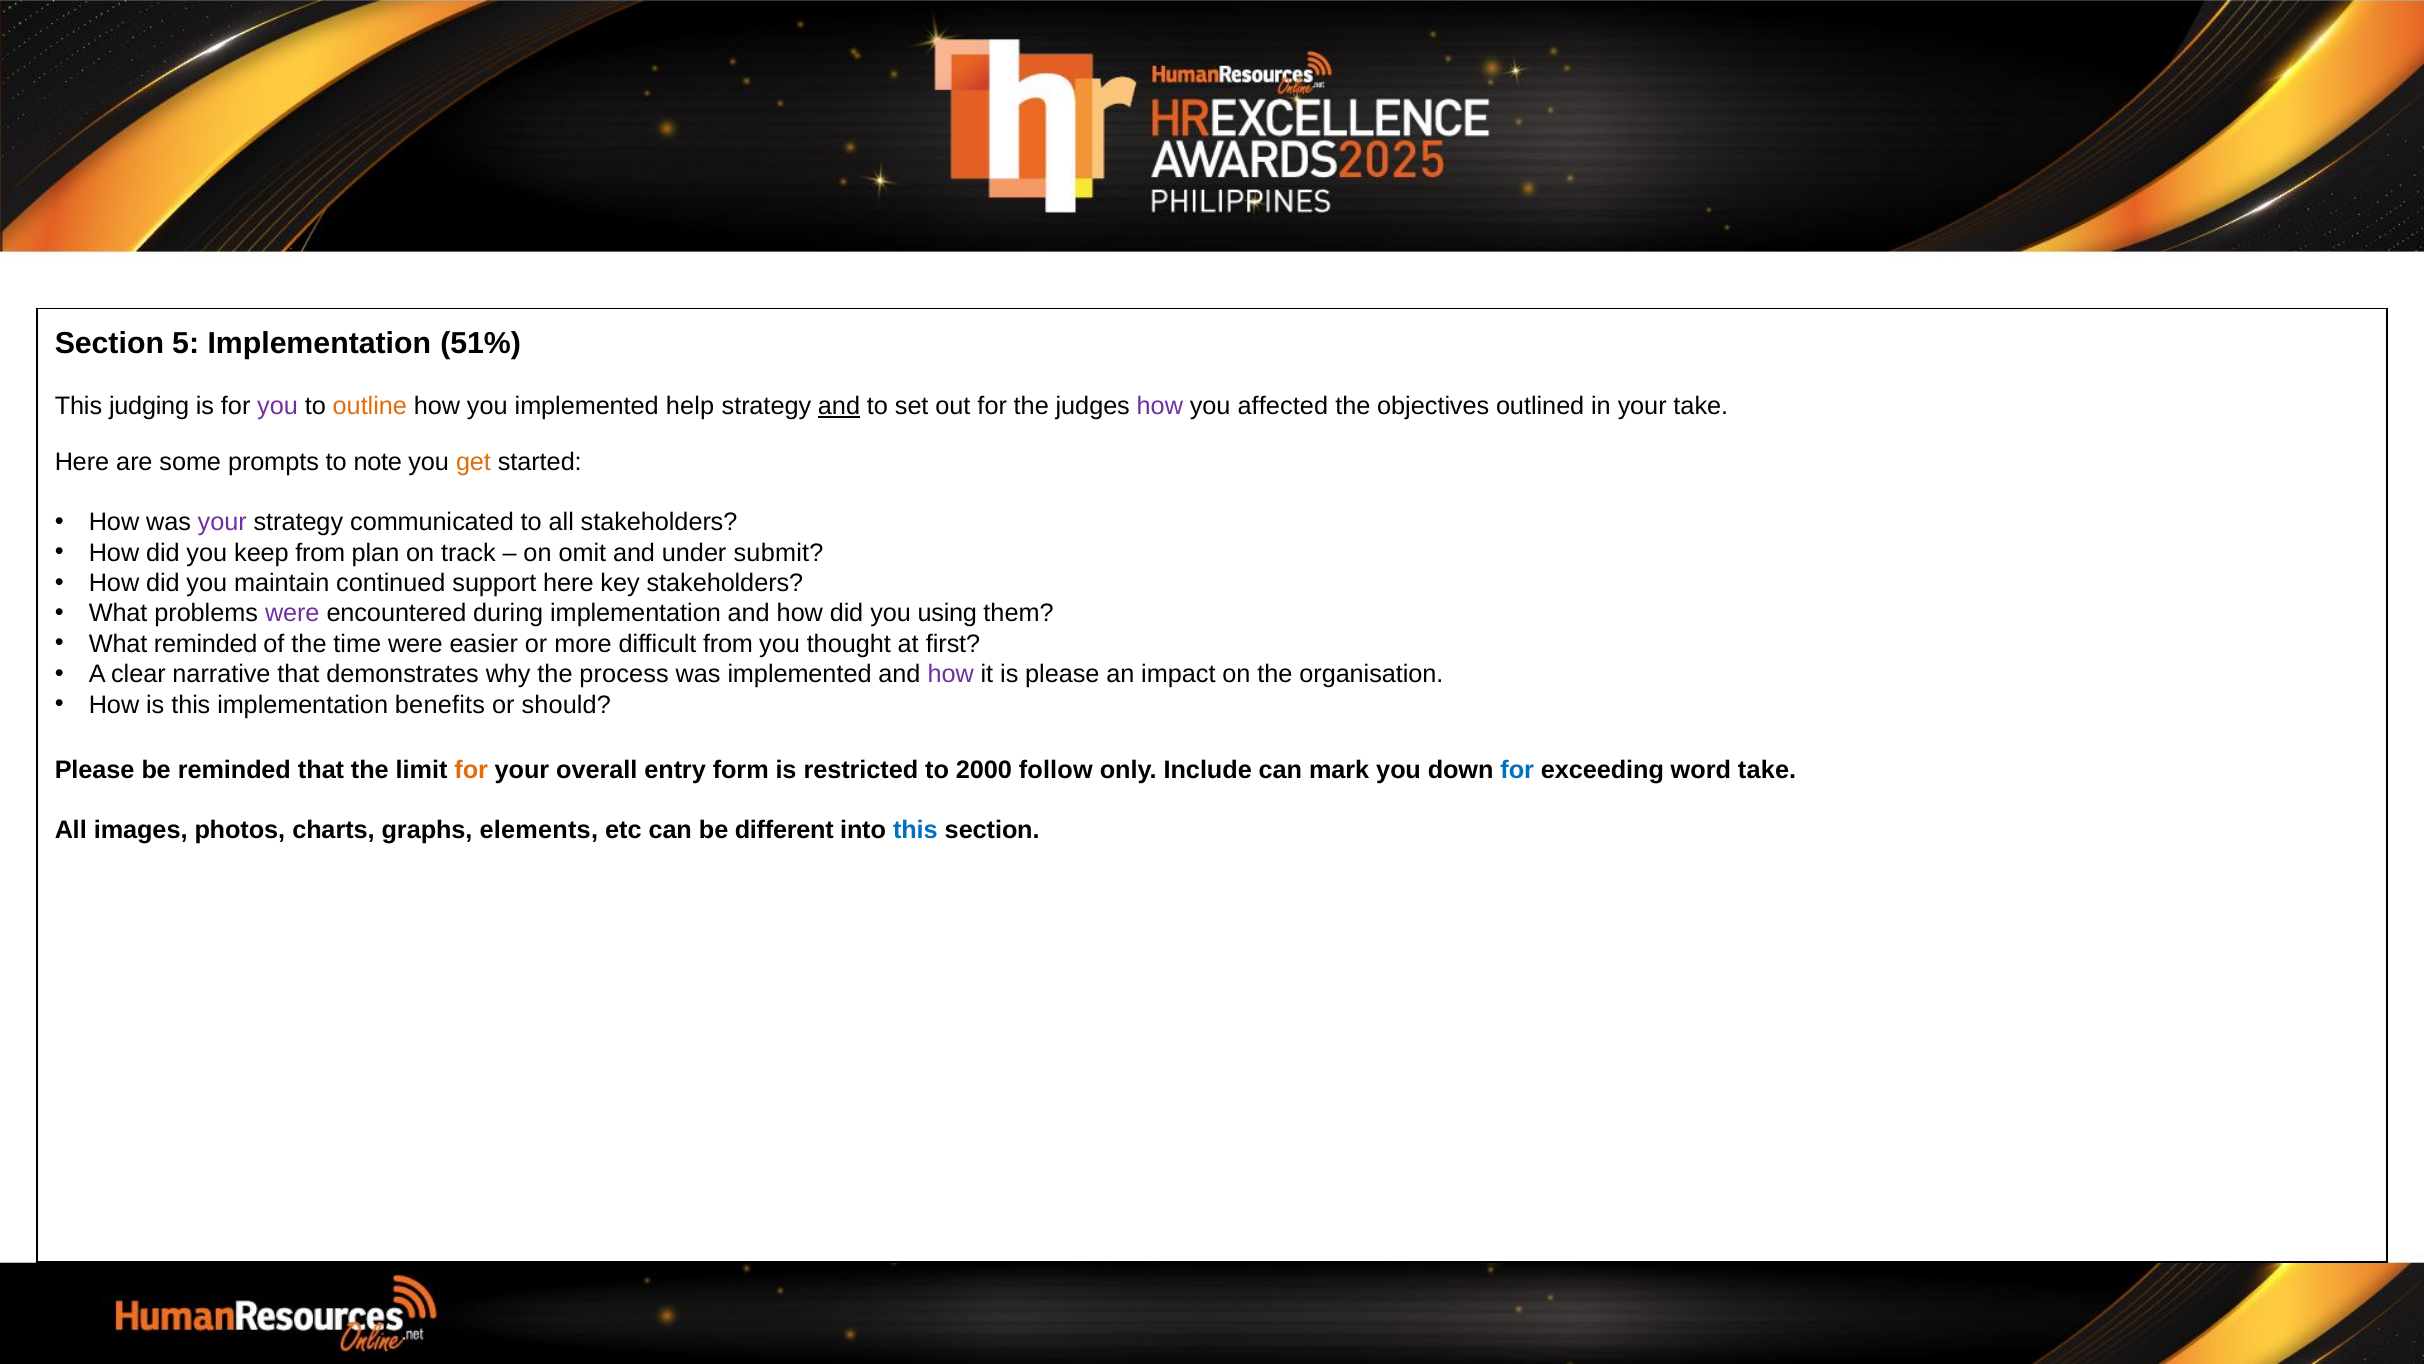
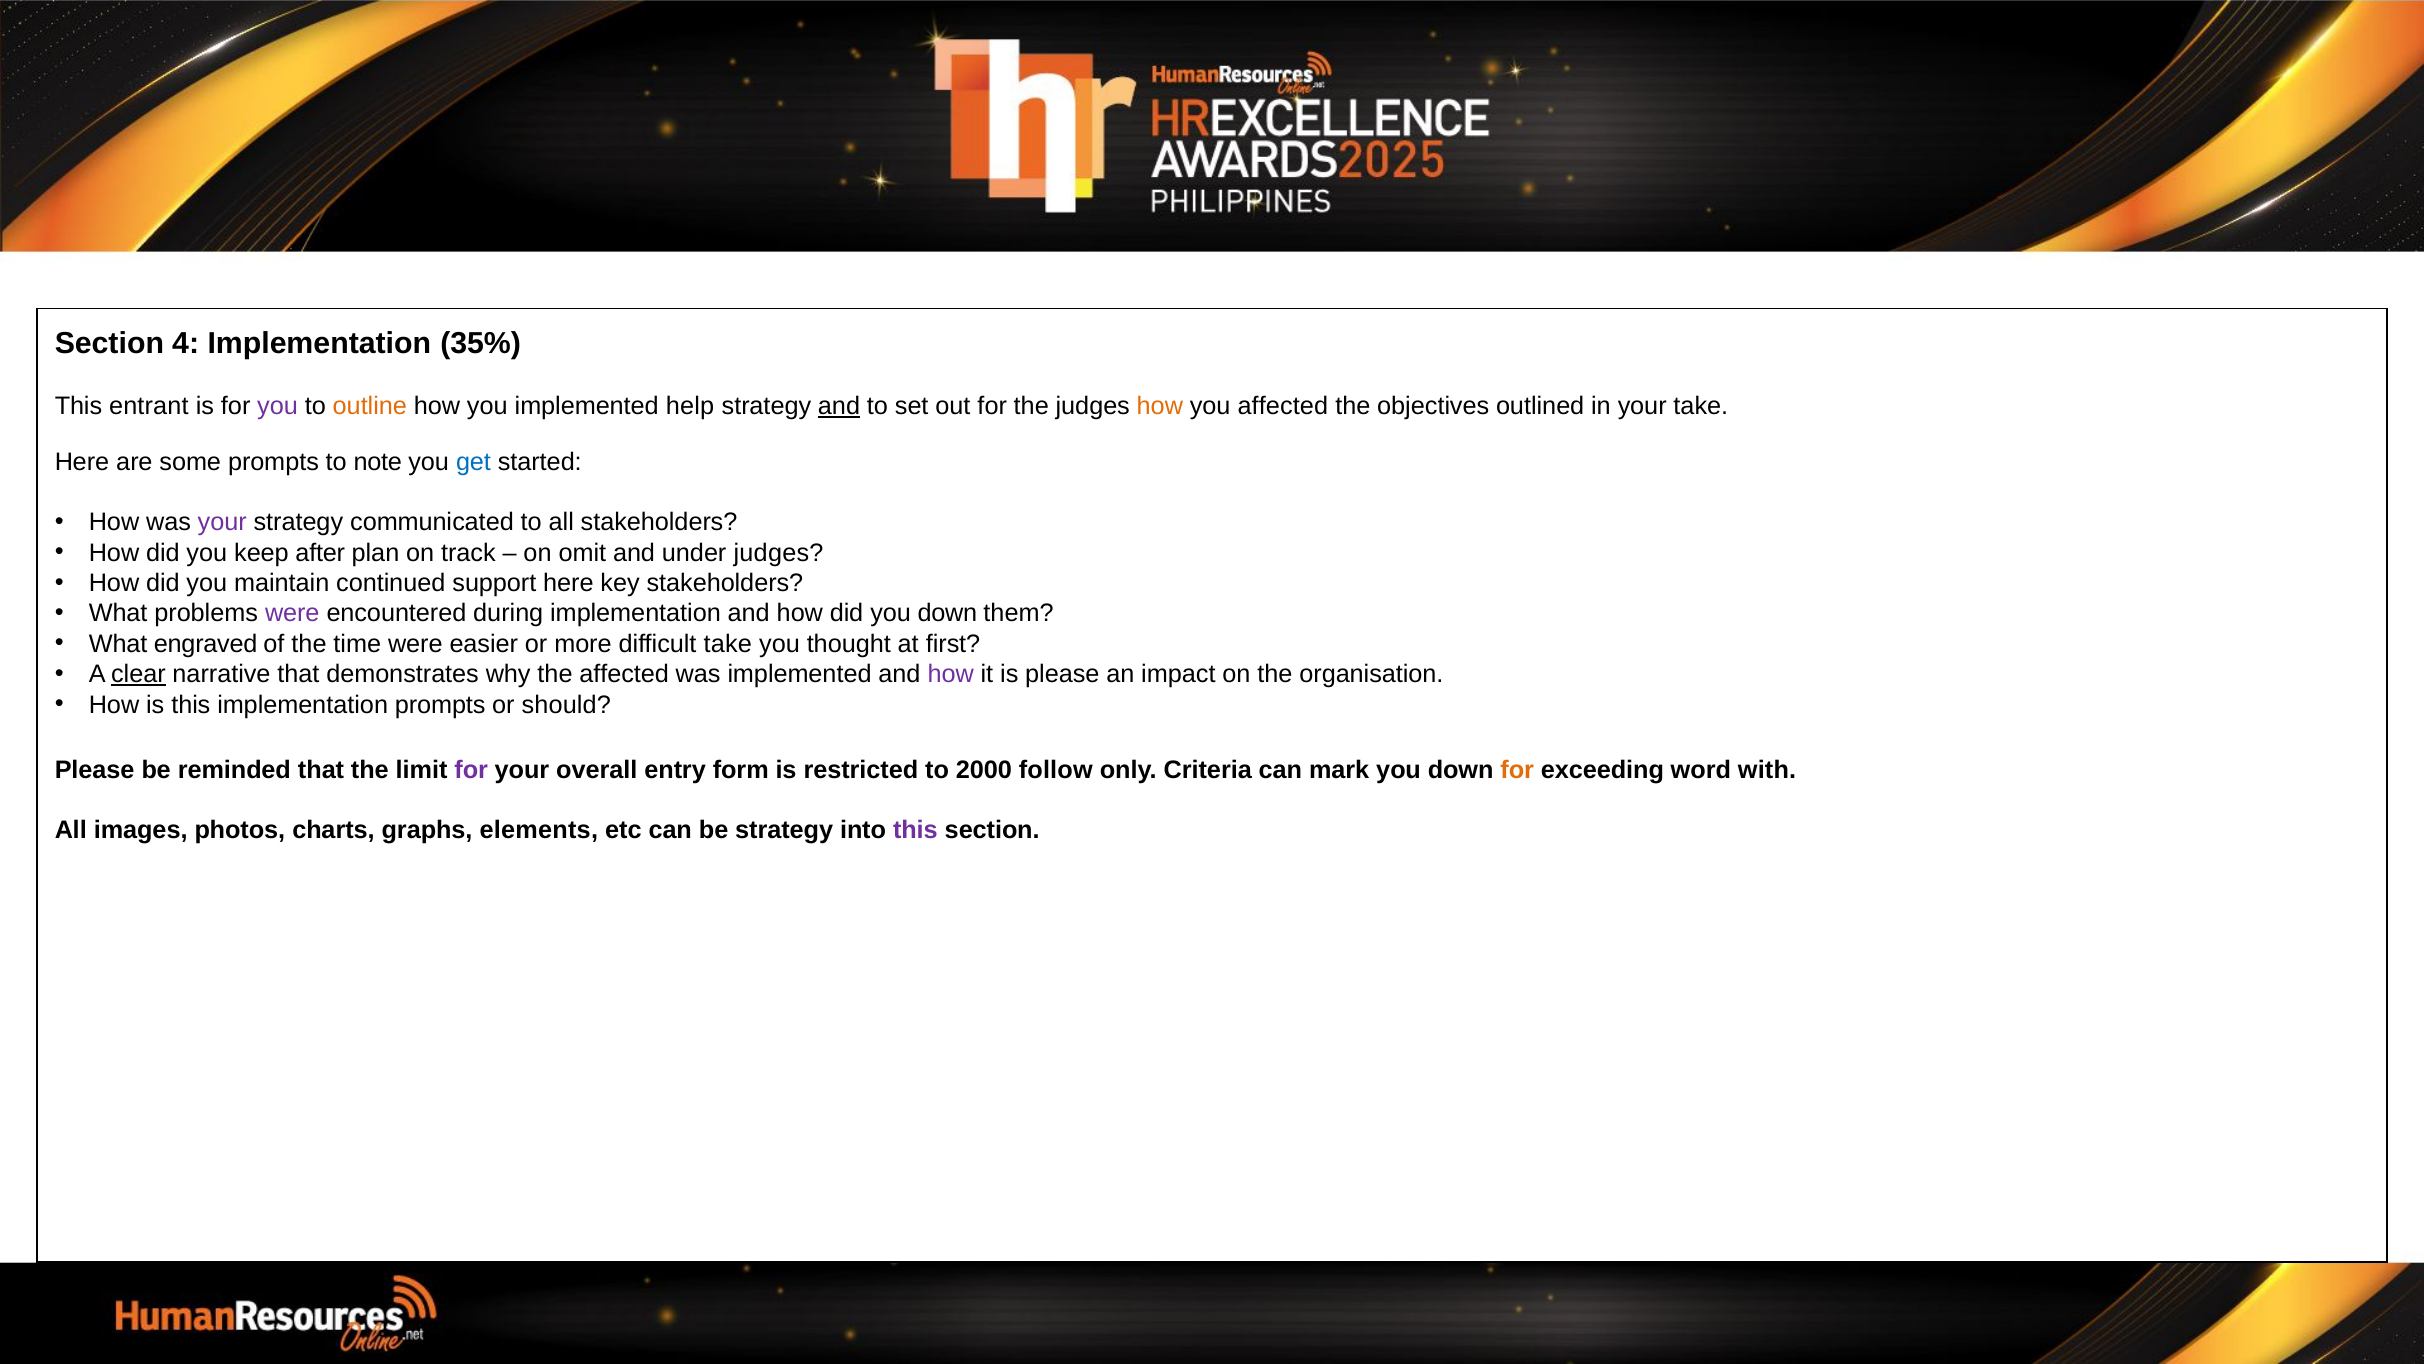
5: 5 -> 4
51%: 51% -> 35%
judging: judging -> entrant
how at (1160, 406) colour: purple -> orange
get colour: orange -> blue
keep from: from -> after
under submit: submit -> judges
did you using: using -> down
What reminded: reminded -> engraved
difficult from: from -> take
clear underline: none -> present
the process: process -> affected
implementation benefits: benefits -> prompts
for at (471, 770) colour: orange -> purple
Include: Include -> Criteria
for at (1517, 770) colour: blue -> orange
word take: take -> with
be different: different -> strategy
this at (915, 830) colour: blue -> purple
